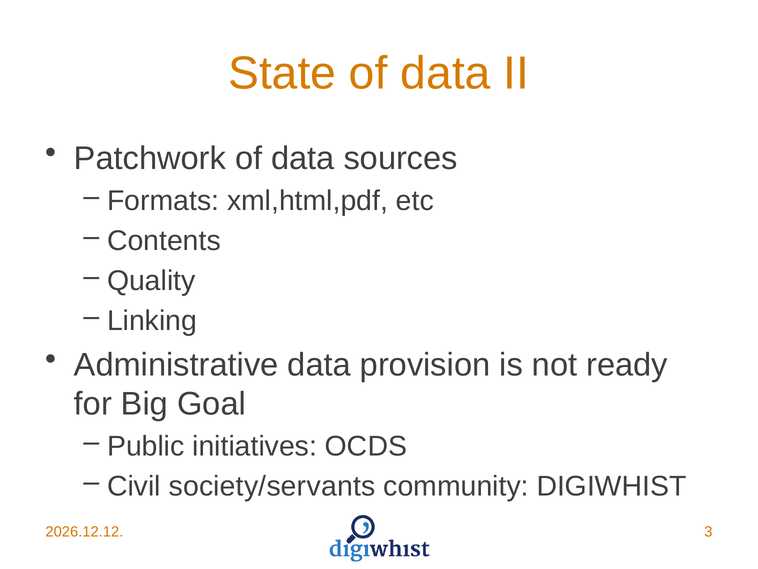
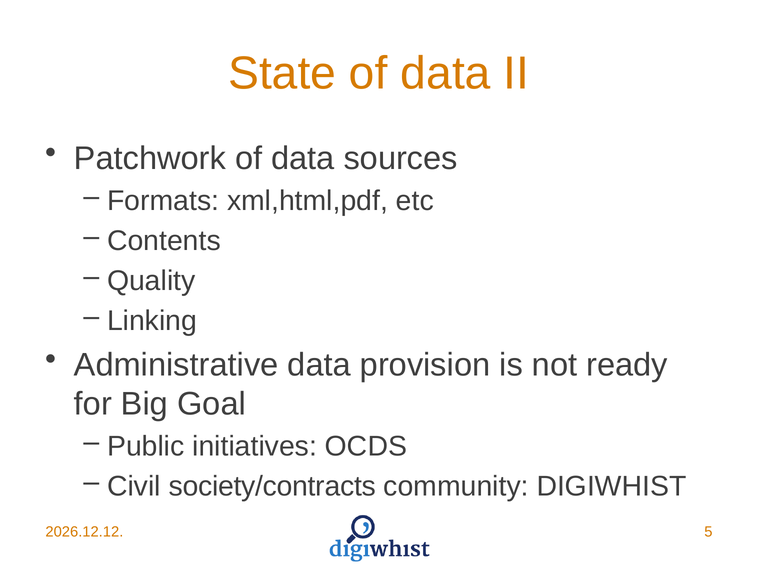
society/servants: society/servants -> society/contracts
3: 3 -> 5
